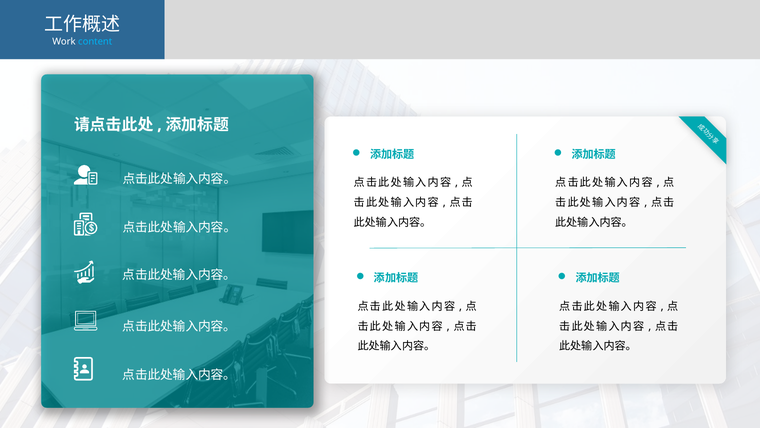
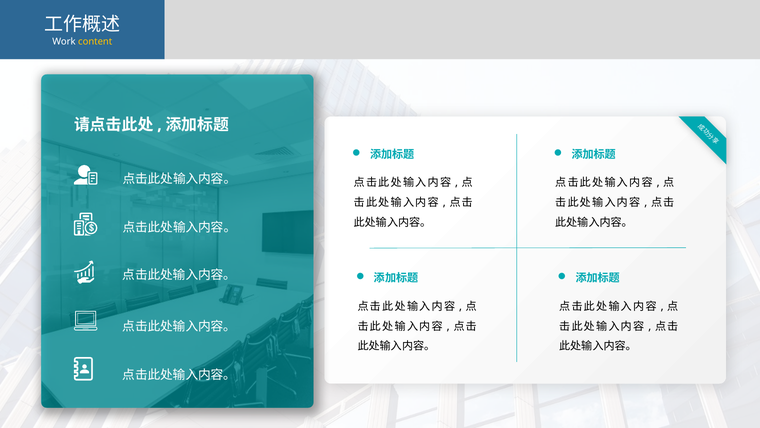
content colour: light blue -> yellow
